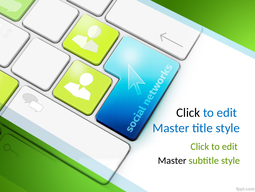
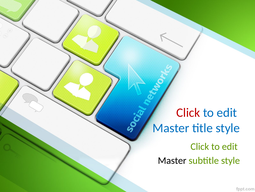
Click at (188, 112) colour: black -> red
